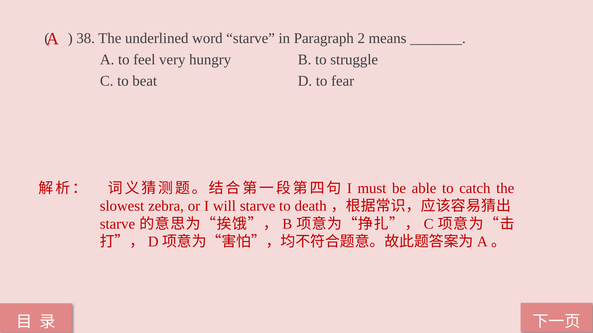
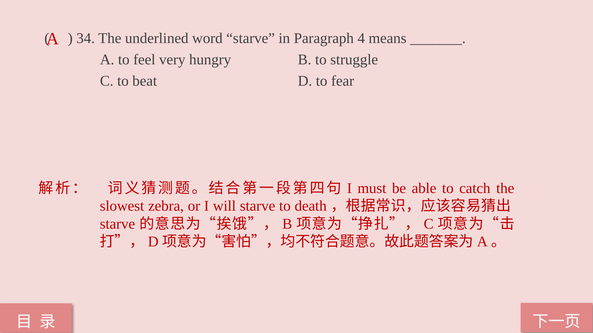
38: 38 -> 34
2: 2 -> 4
